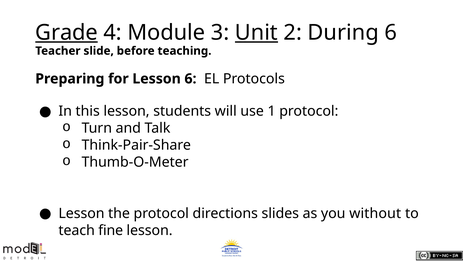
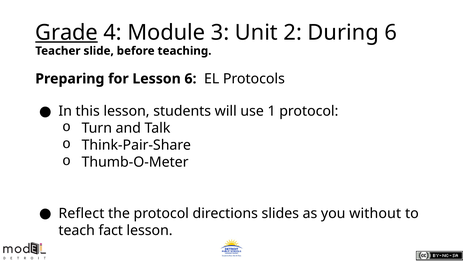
Unit underline: present -> none
Lesson at (81, 213): Lesson -> Reflect
fine: fine -> fact
